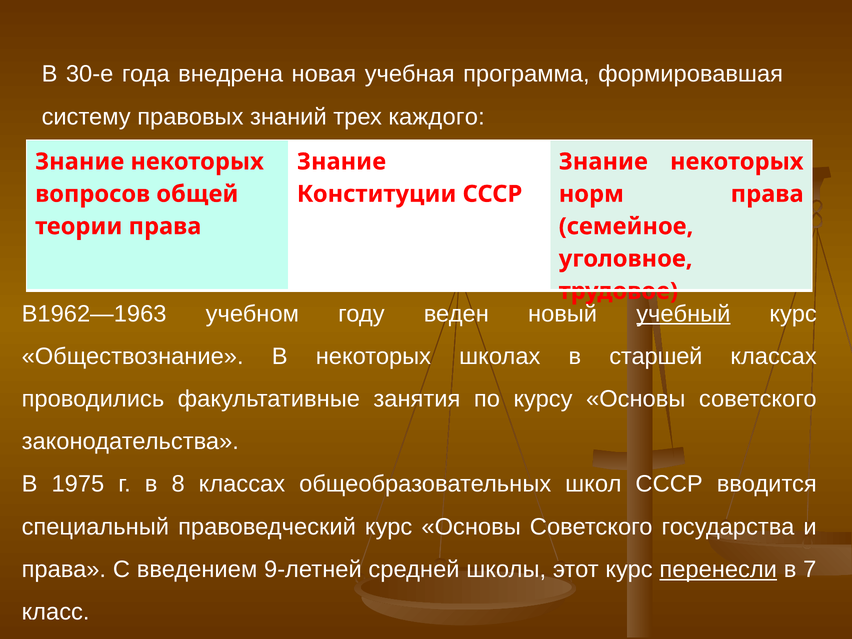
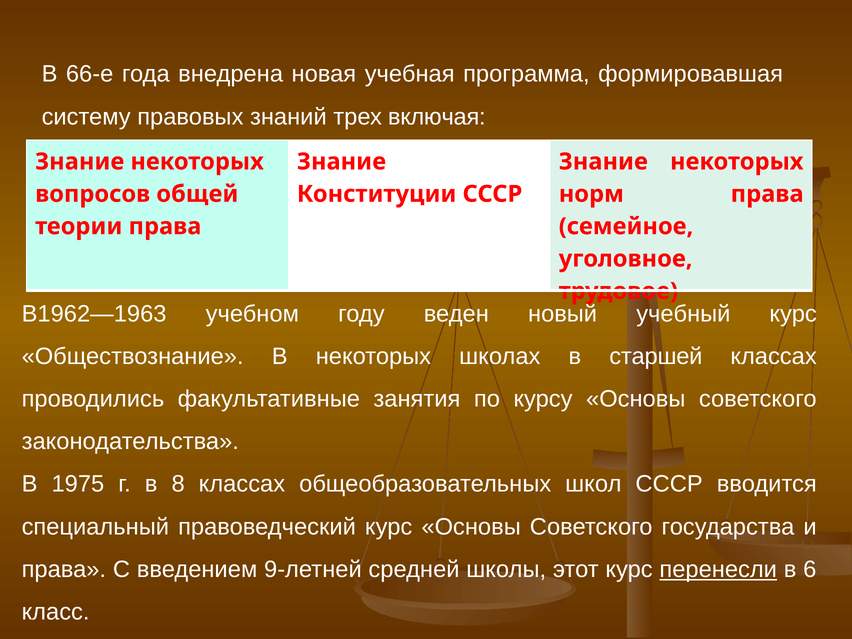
30-е: 30-е -> 66-е
каждого: каждого -> включая
учебный underline: present -> none
7: 7 -> 6
